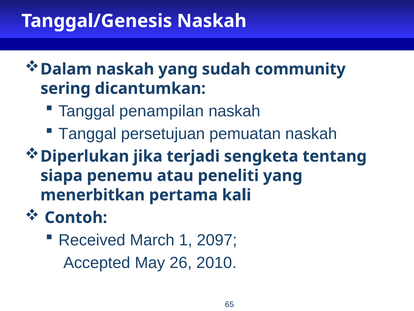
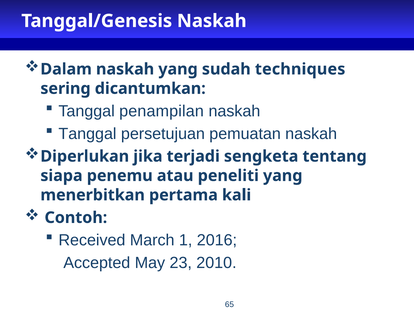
community: community -> techniques
2097: 2097 -> 2016
26: 26 -> 23
